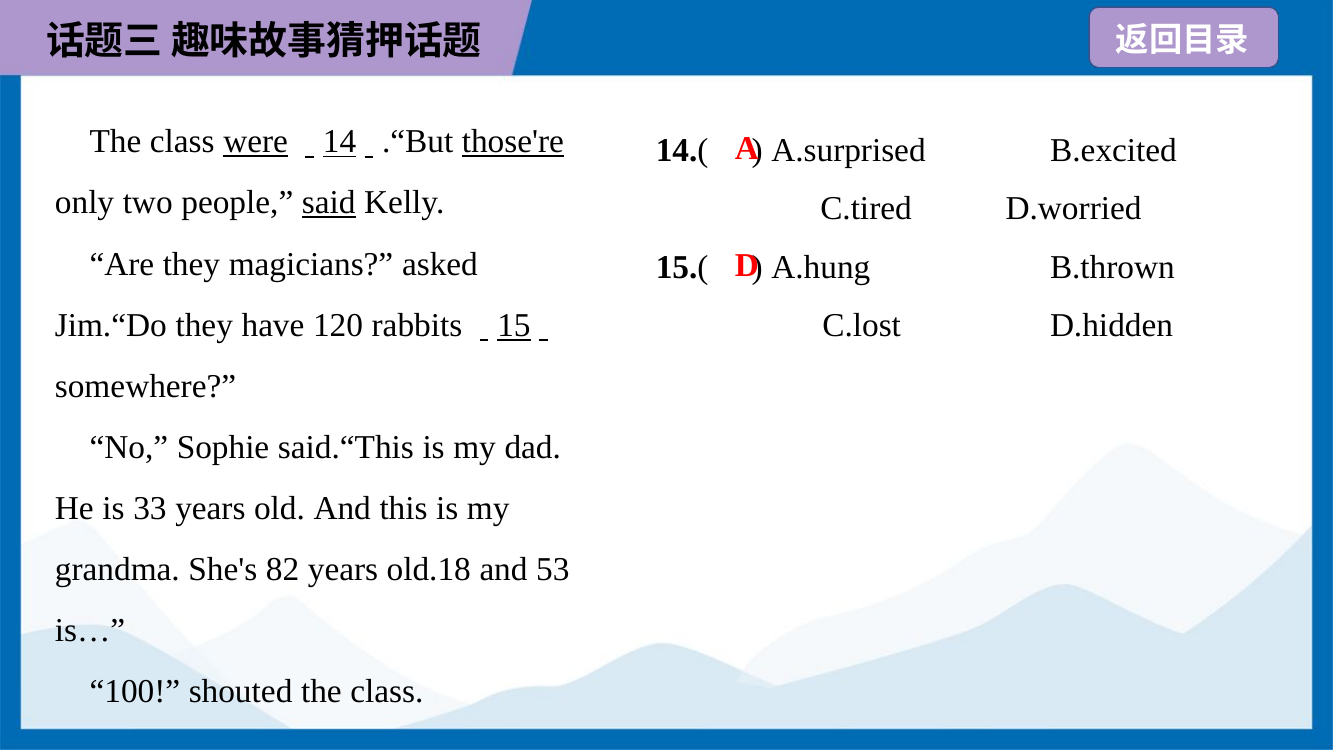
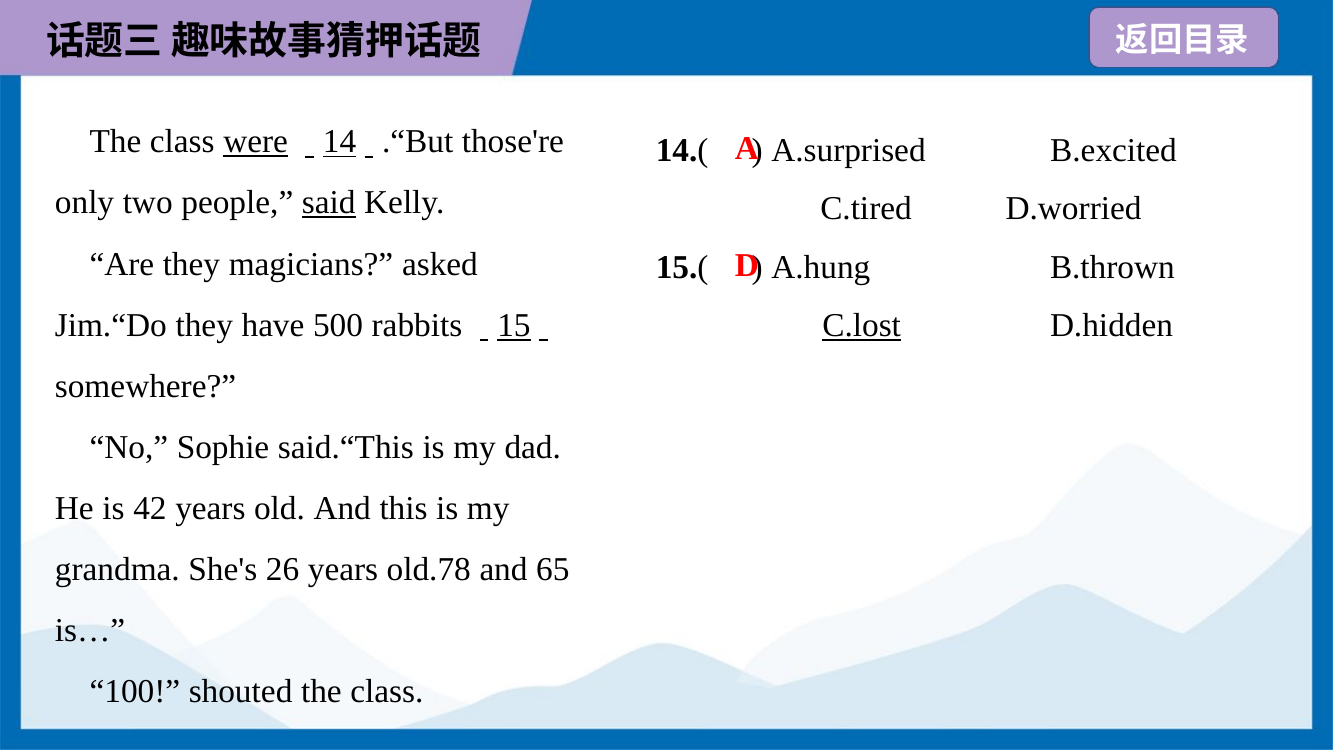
those're underline: present -> none
120: 120 -> 500
C.lost underline: none -> present
33: 33 -> 42
82: 82 -> 26
old.18: old.18 -> old.78
53: 53 -> 65
